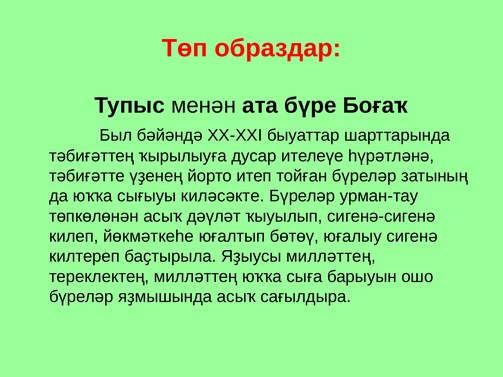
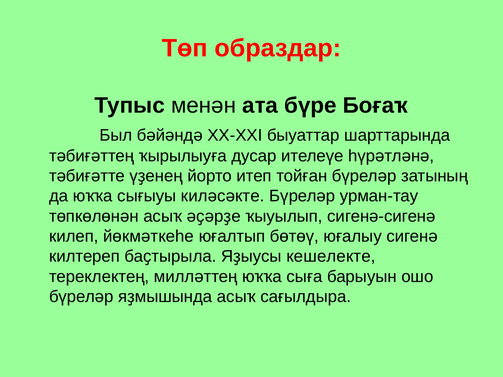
дәүләт: дәүләт -> әҫәрҙе
Яҙыусы милләттең: милләттең -> кешелекте
